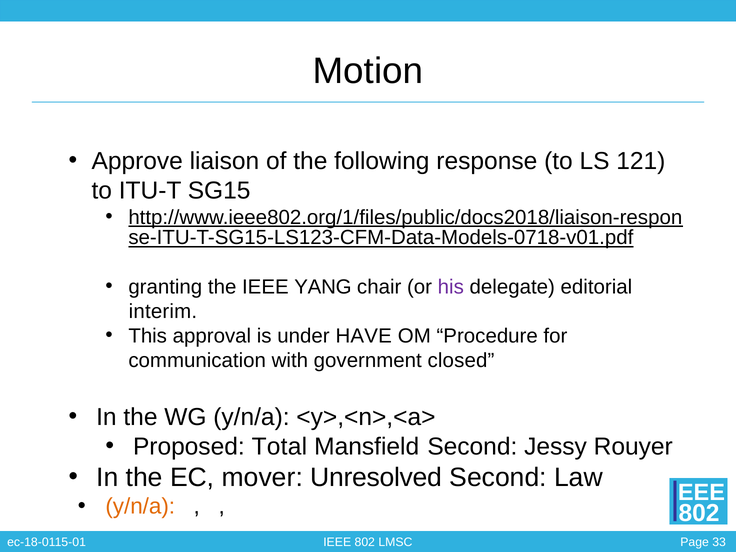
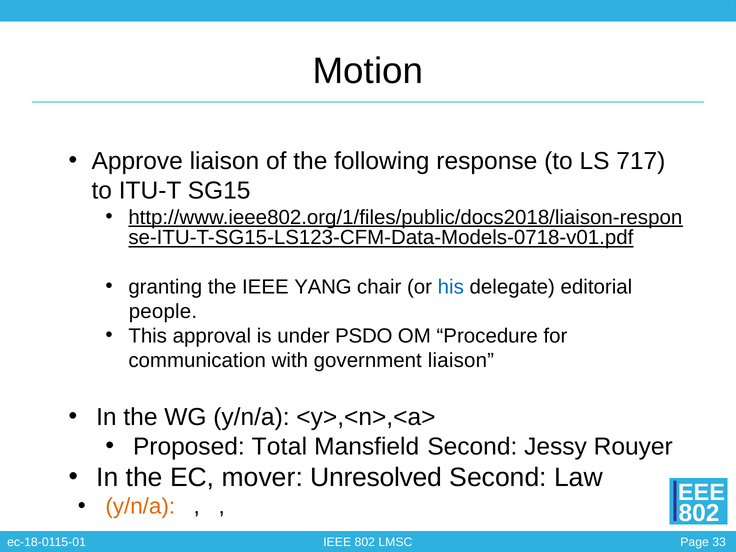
121: 121 -> 717
his colour: purple -> blue
interim: interim -> people
HAVE: HAVE -> PSDO
government closed: closed -> liaison
